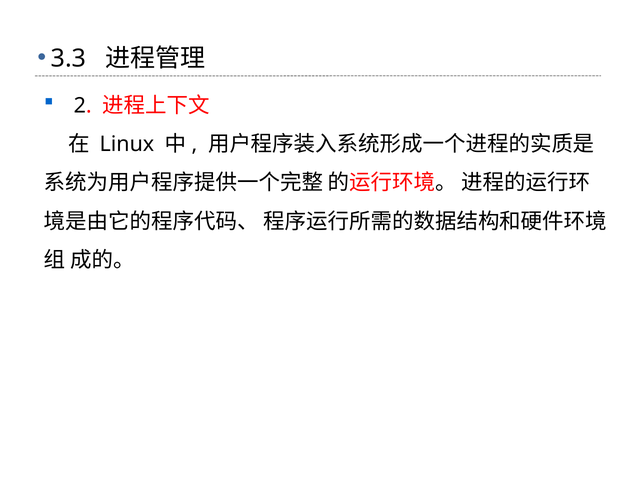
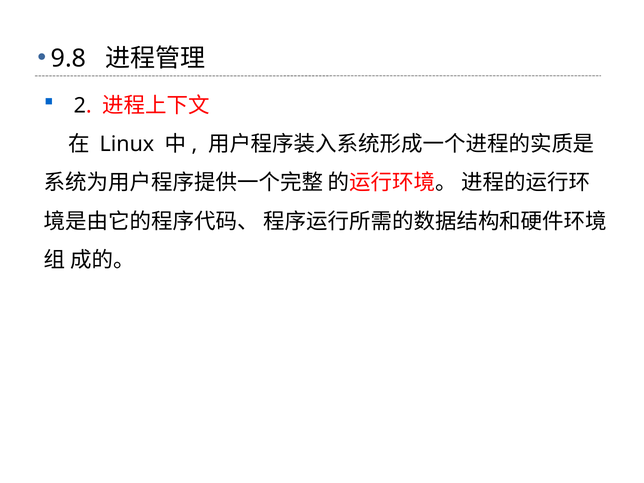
3.3: 3.3 -> 9.8
